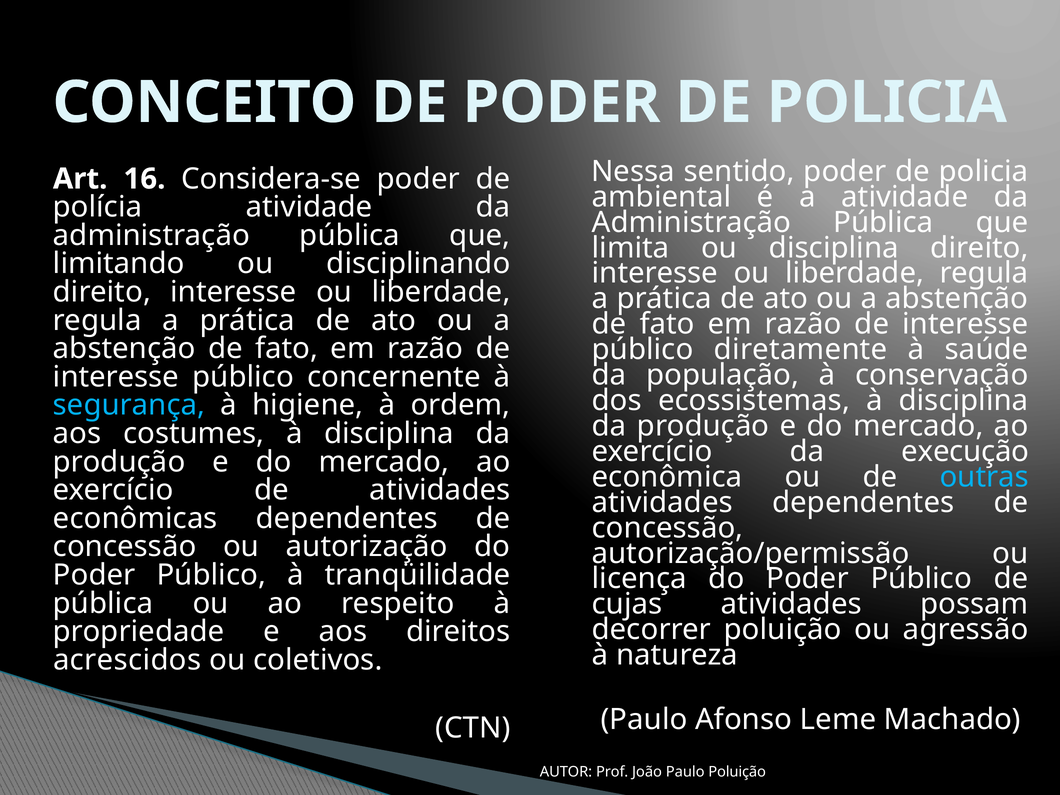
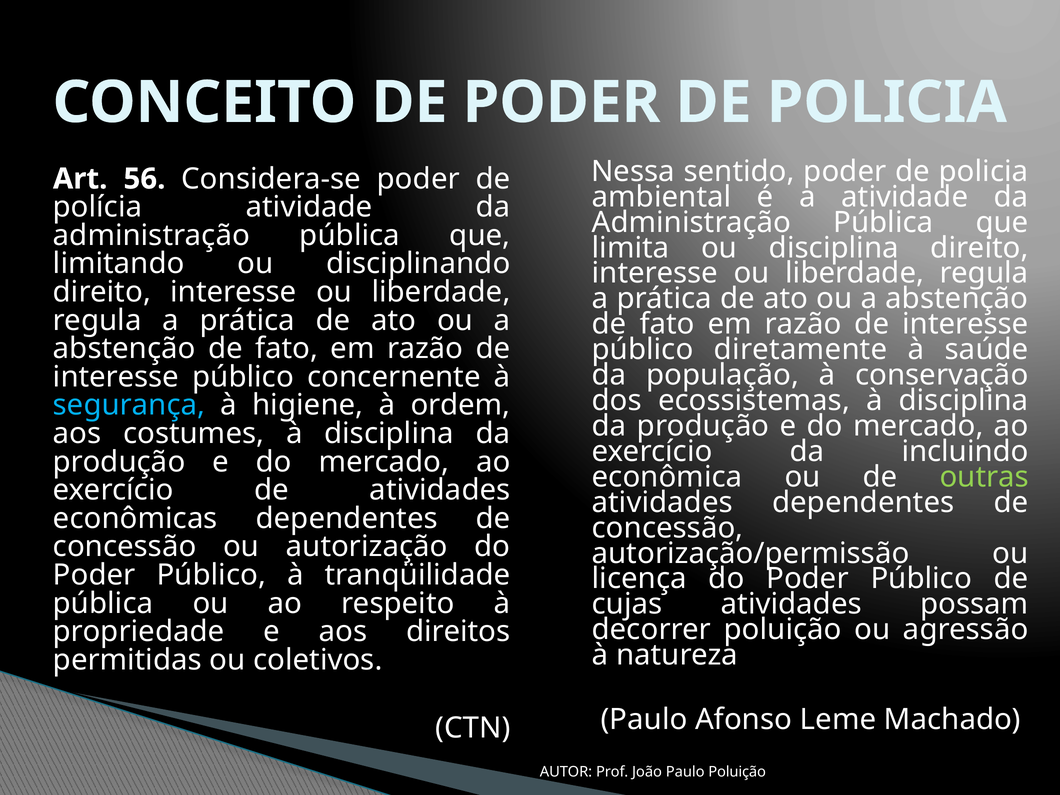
16: 16 -> 56
execução: execução -> incluindo
outras colour: light blue -> light green
acrescidos: acrescidos -> permitidas
